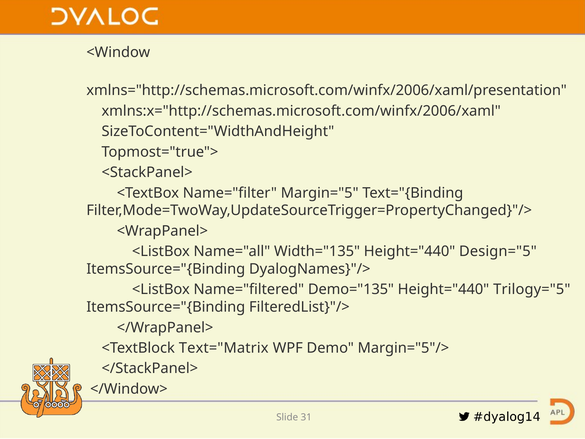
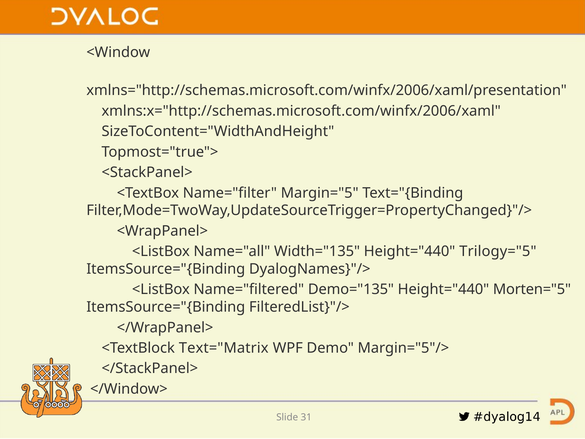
Design="5: Design="5 -> Trilogy="5
Trilogy="5: Trilogy="5 -> Morten="5
